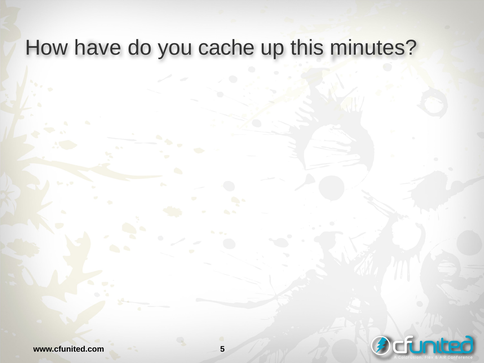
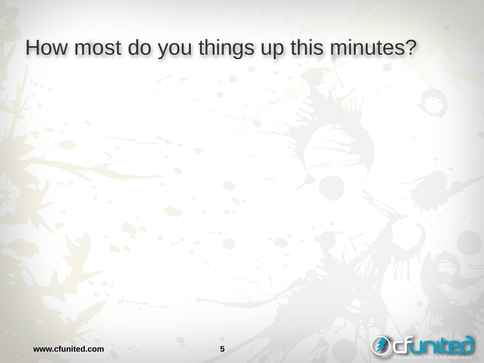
have: have -> most
cache: cache -> things
